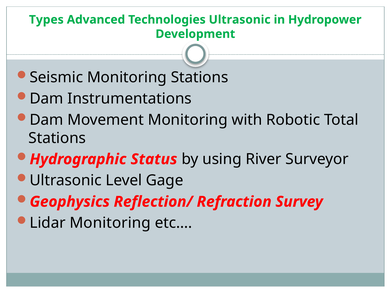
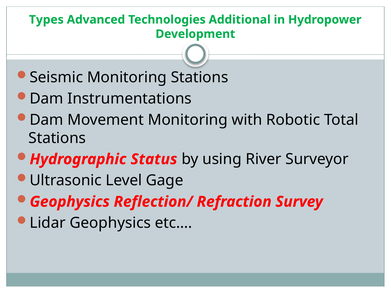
Technologies Ultrasonic: Ultrasonic -> Additional
Lidar Monitoring: Monitoring -> Geophysics
